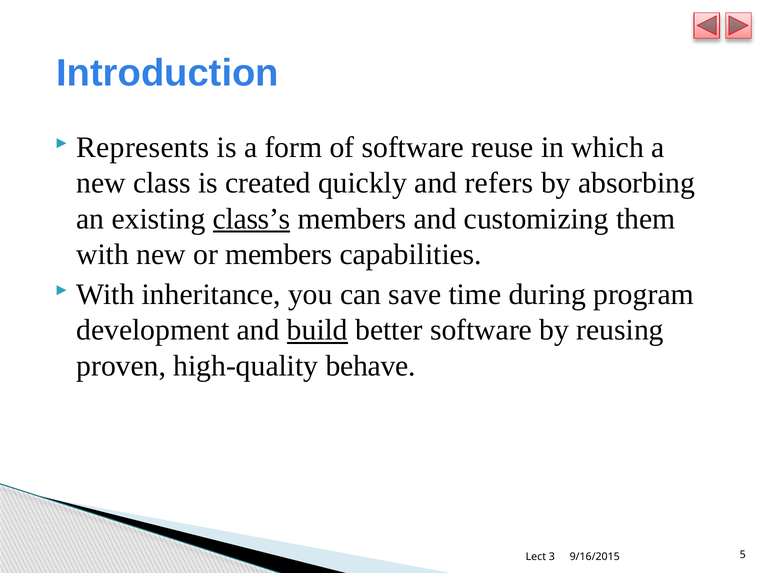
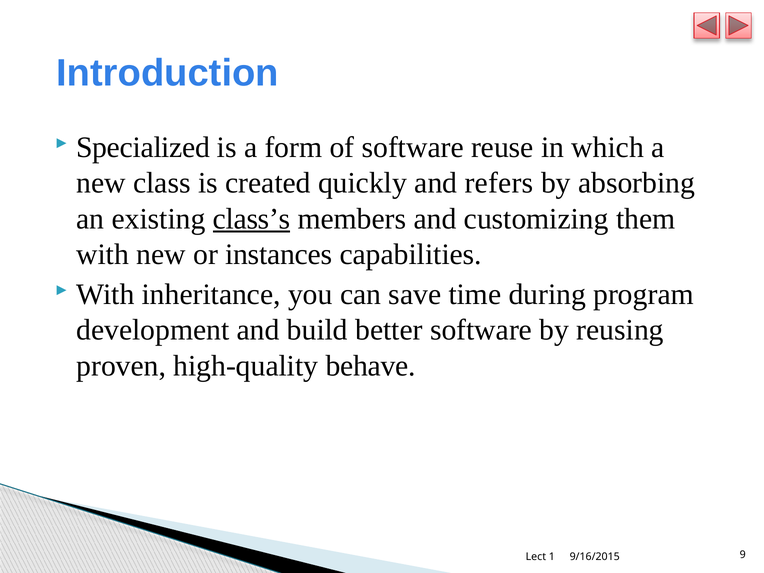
Represents: Represents -> Specialized
or members: members -> instances
build underline: present -> none
3: 3 -> 1
5: 5 -> 9
